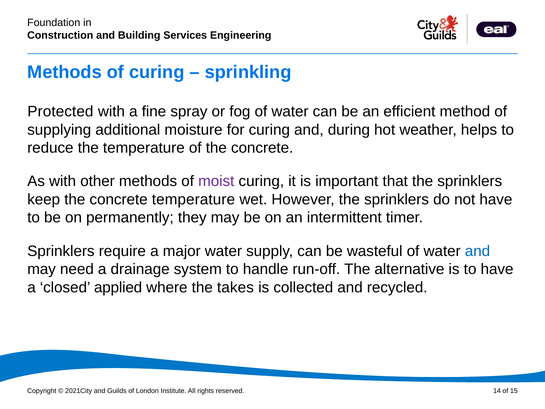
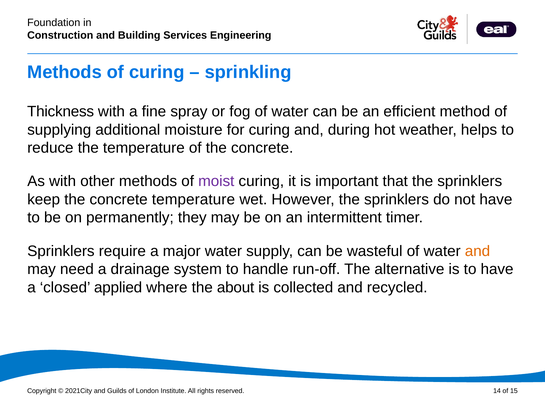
Protected: Protected -> Thickness
and at (478, 251) colour: blue -> orange
takes: takes -> about
